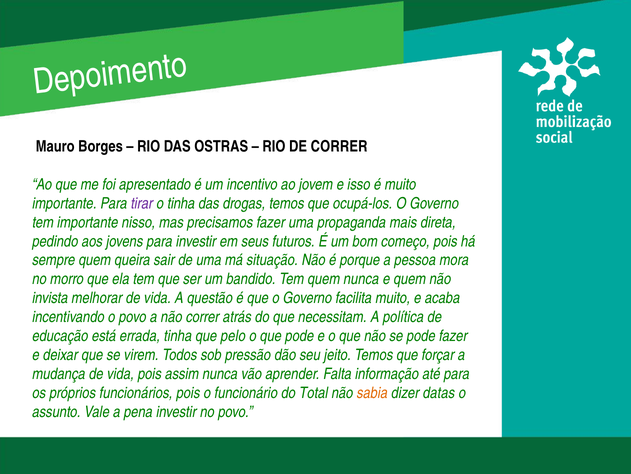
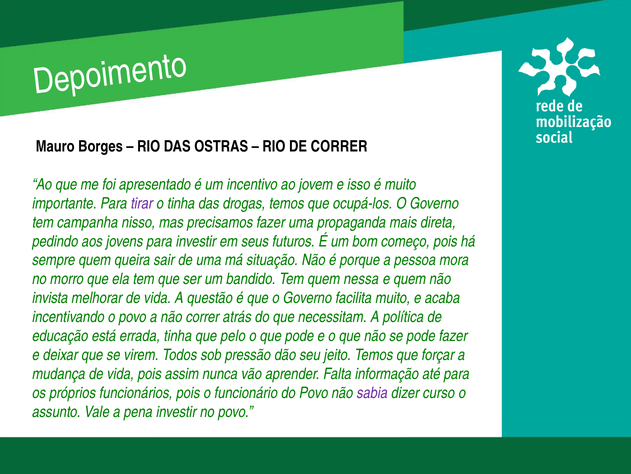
tem importante: importante -> campanha
quem nunca: nunca -> nessa
do Total: Total -> Povo
sabia colour: orange -> purple
datas: datas -> curso
